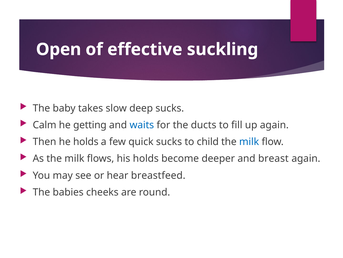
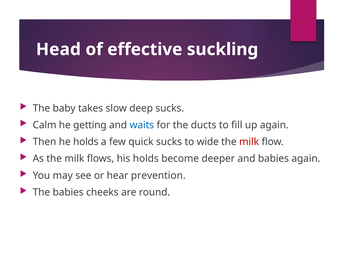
Open: Open -> Head
child: child -> wide
milk at (249, 141) colour: blue -> red
and breast: breast -> babies
breastfeed: breastfeed -> prevention
